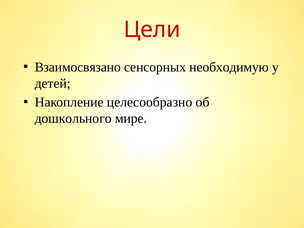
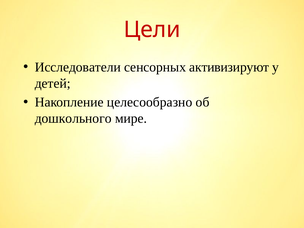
Взаимосвязано: Взаимосвязано -> Исследователи
необходимую: необходимую -> активизируют
